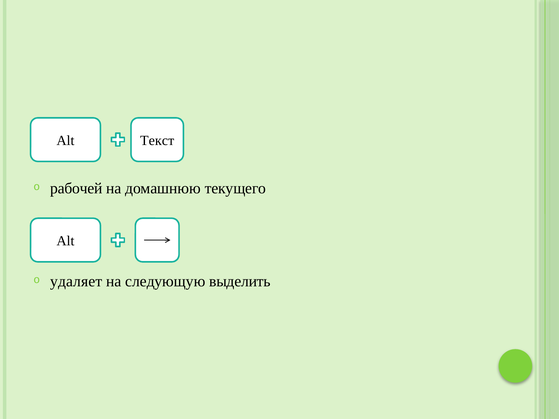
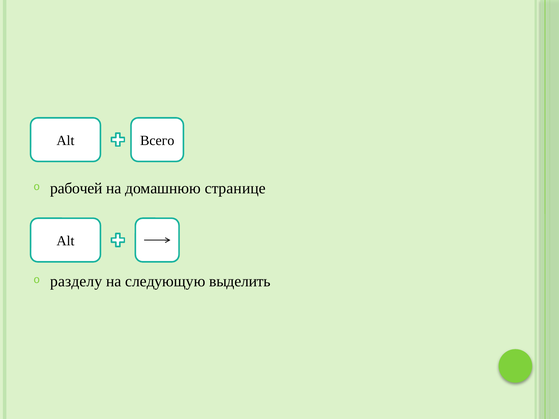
Текст: Текст -> Всего
текущего: текущего -> странице
удаляет: удаляет -> разделу
